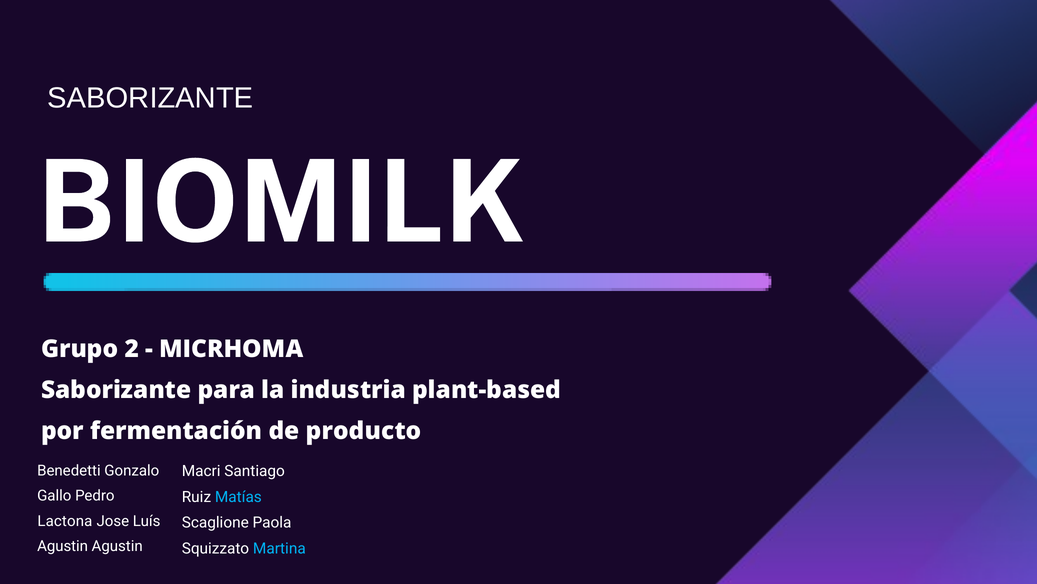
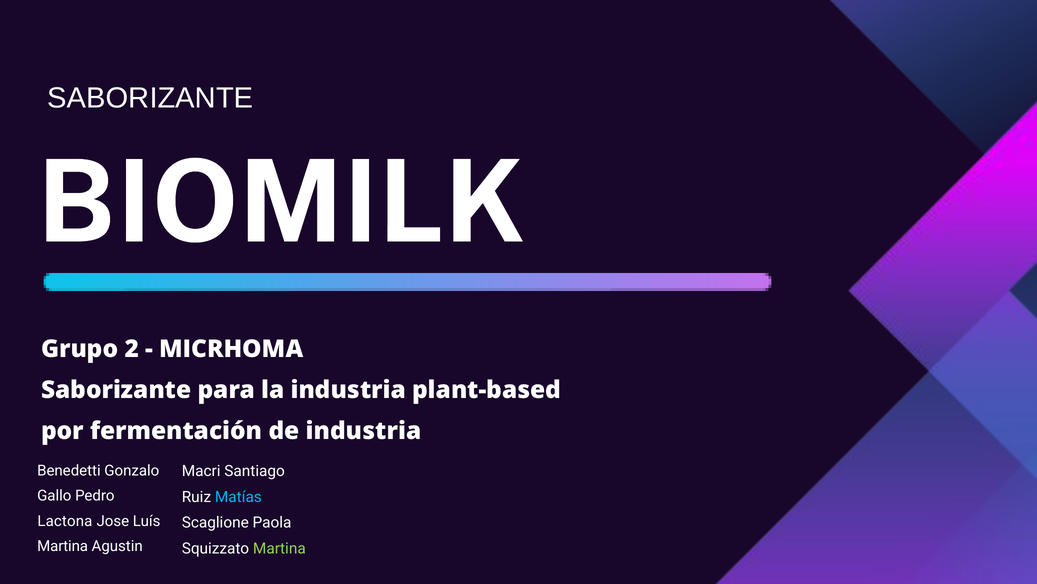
de producto: producto -> industria
Agustin at (63, 546): Agustin -> Martina
Martina at (279, 548) colour: light blue -> light green
